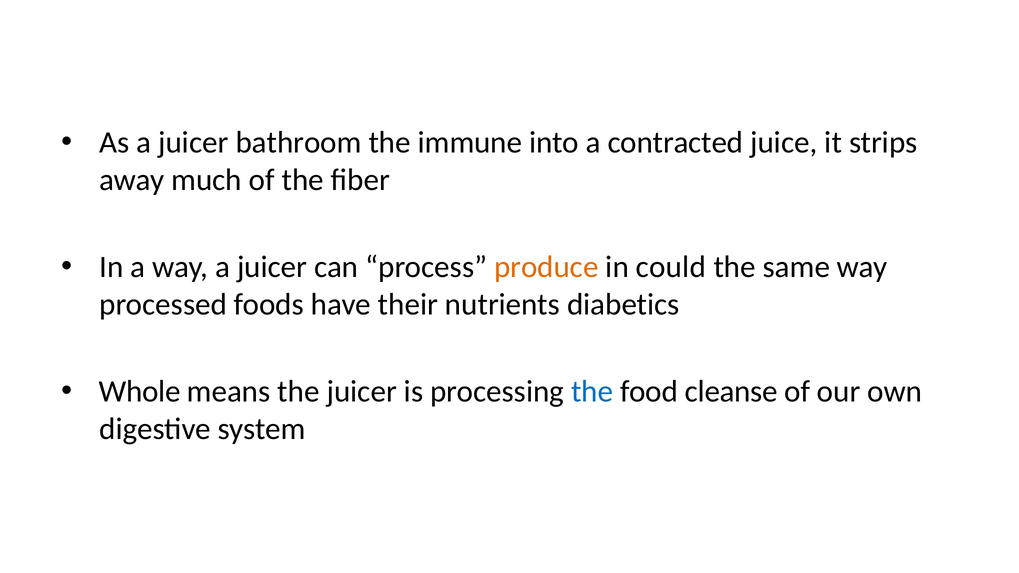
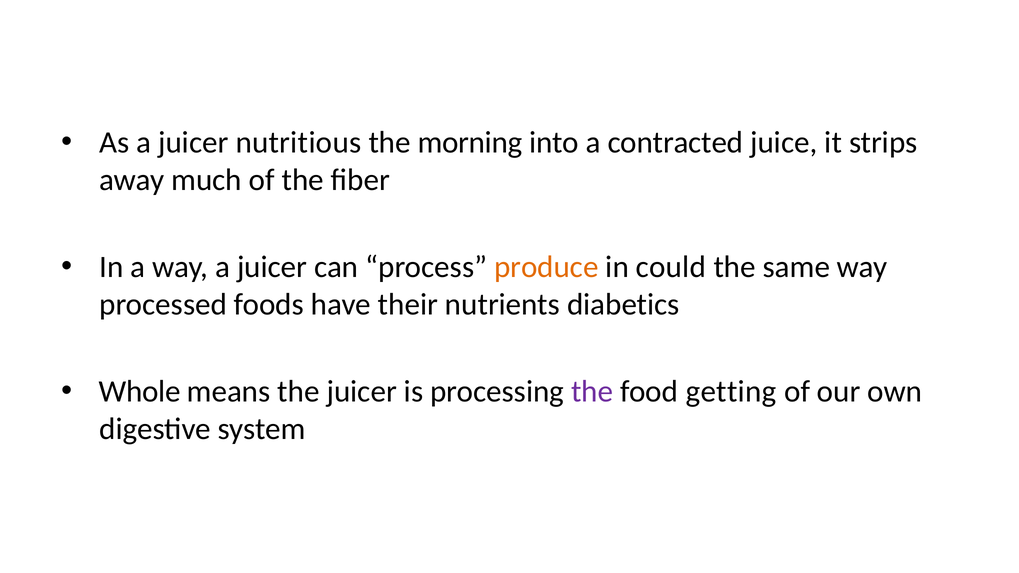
bathroom: bathroom -> nutritious
immune: immune -> morning
the at (592, 392) colour: blue -> purple
cleanse: cleanse -> getting
